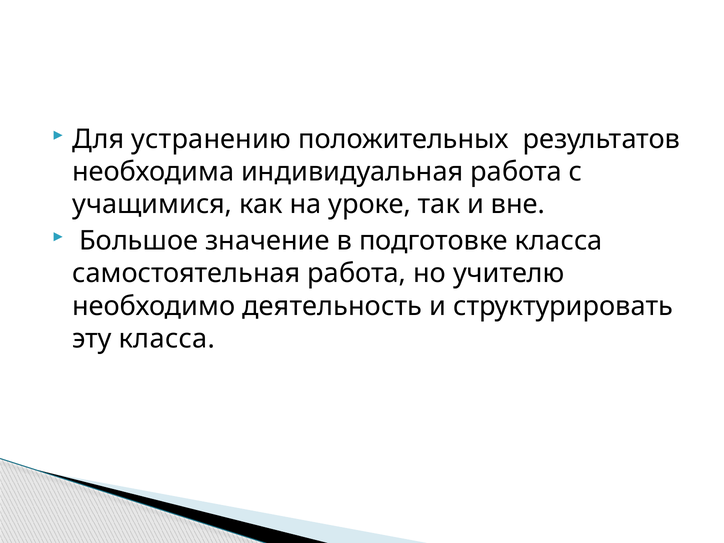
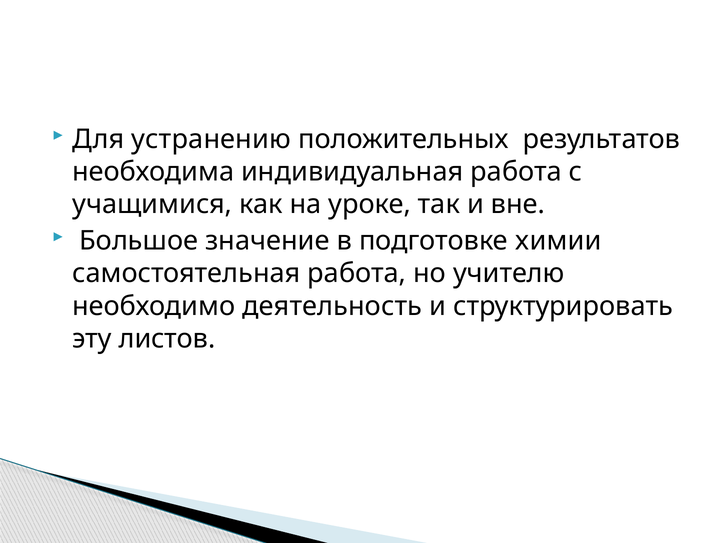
подготовке класса: класса -> химии
эту класса: класса -> листов
